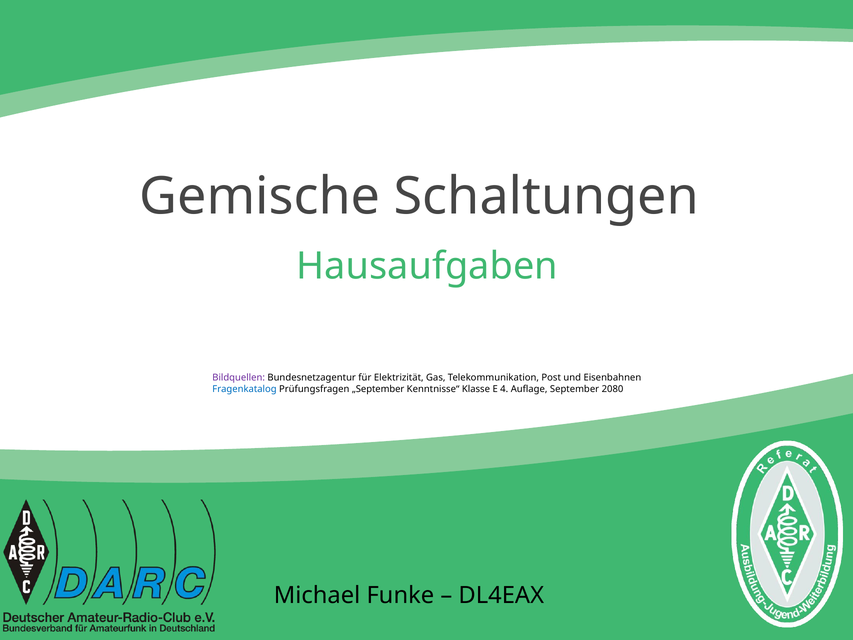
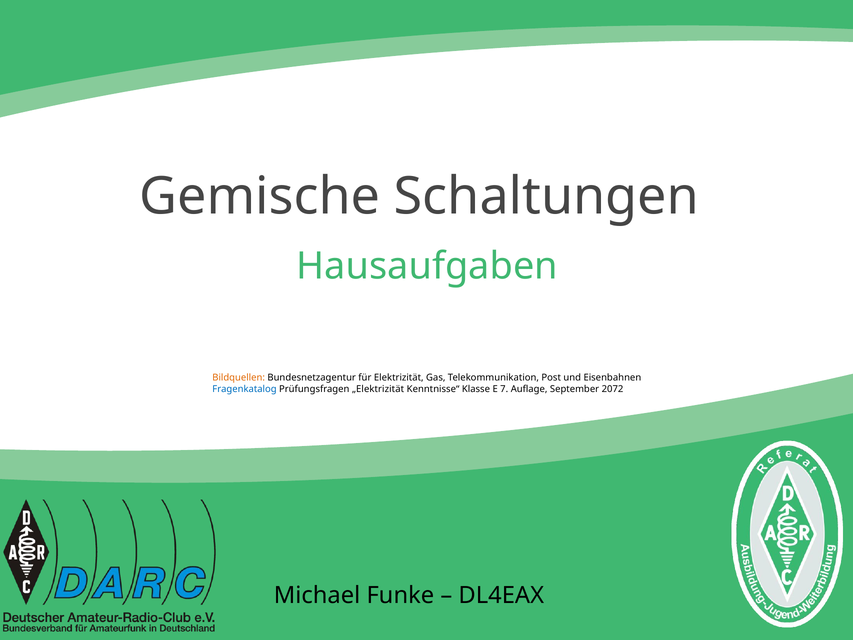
Bildquellen colour: purple -> orange
„September: „September -> „Elektrizität
4: 4 -> 7
2080: 2080 -> 2072
